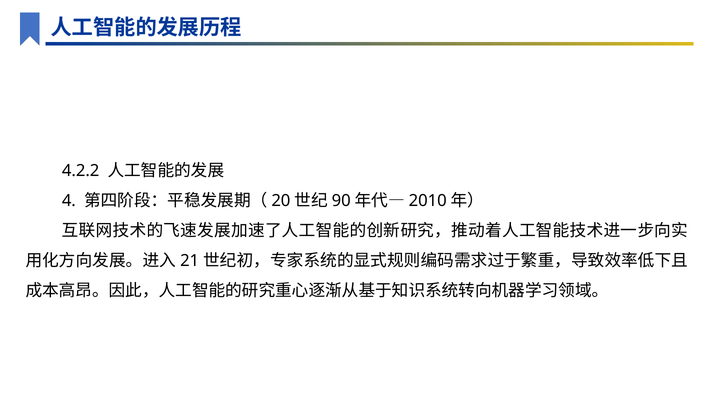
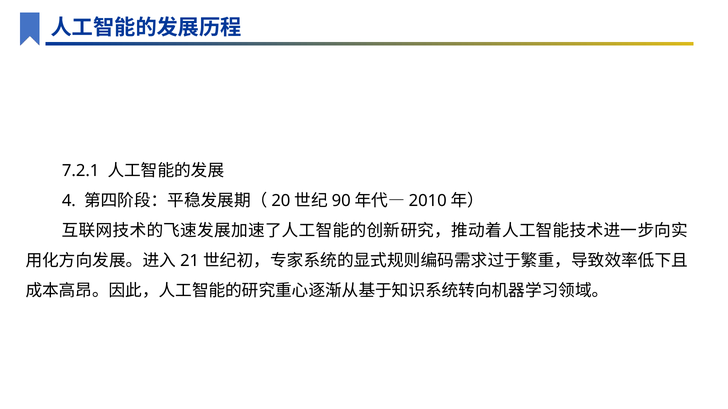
4.2.2: 4.2.2 -> 7.2.1
